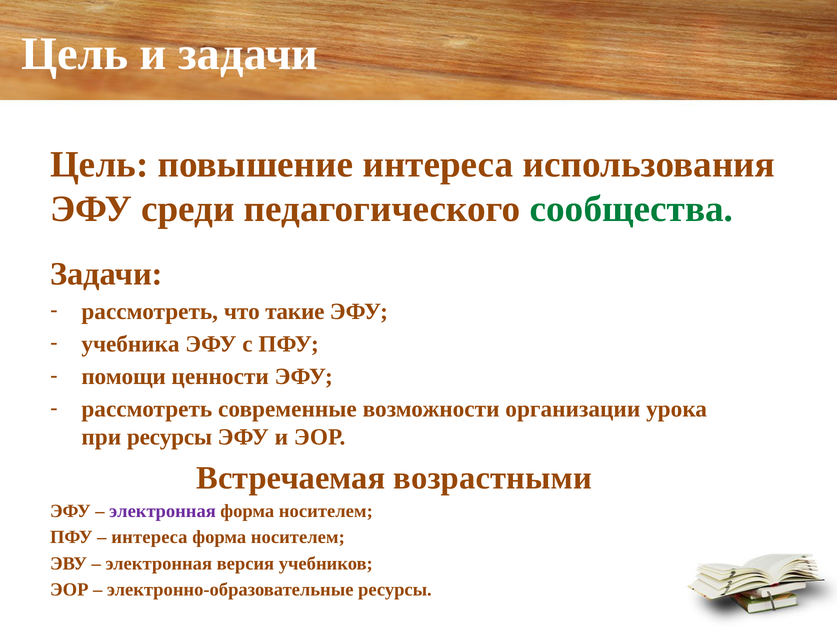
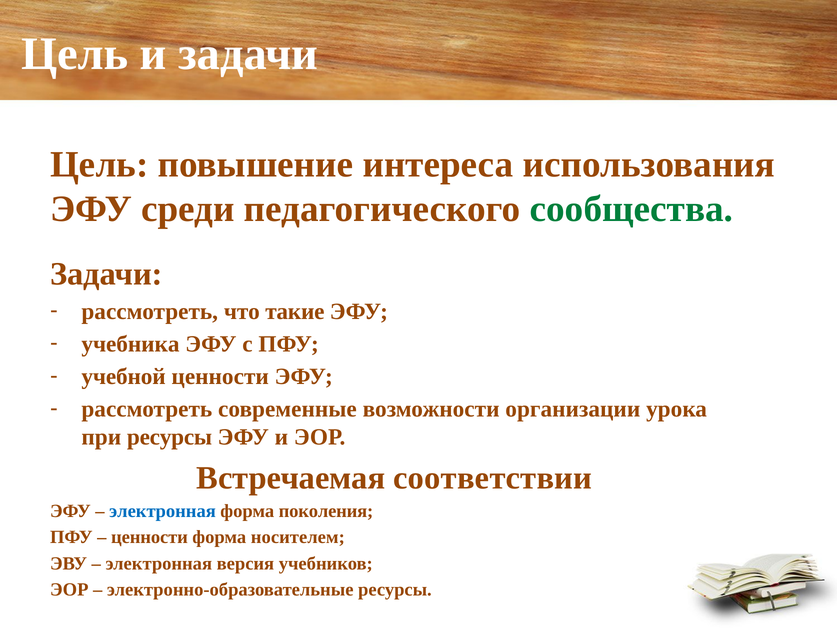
помощи: помощи -> учебной
возрастными: возрастными -> соответствии
электронная at (163, 511) colour: purple -> blue
носителем at (326, 511): носителем -> поколения
интереса at (149, 537): интереса -> ценности
